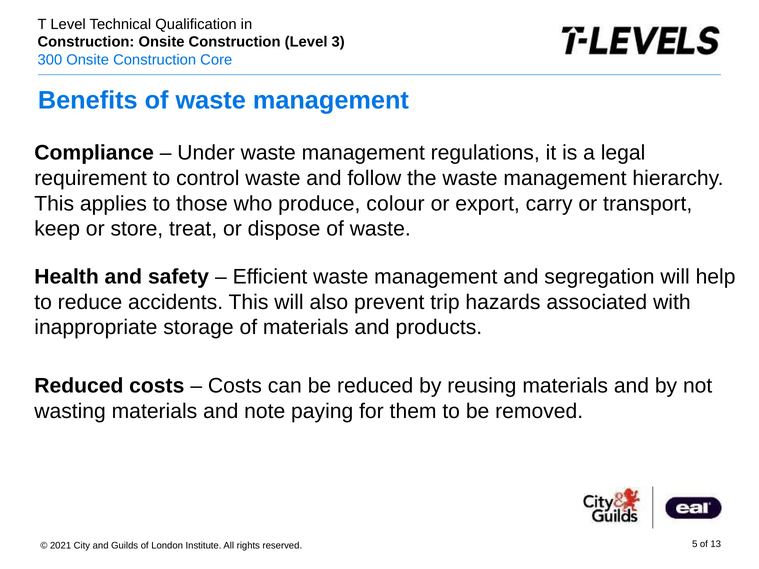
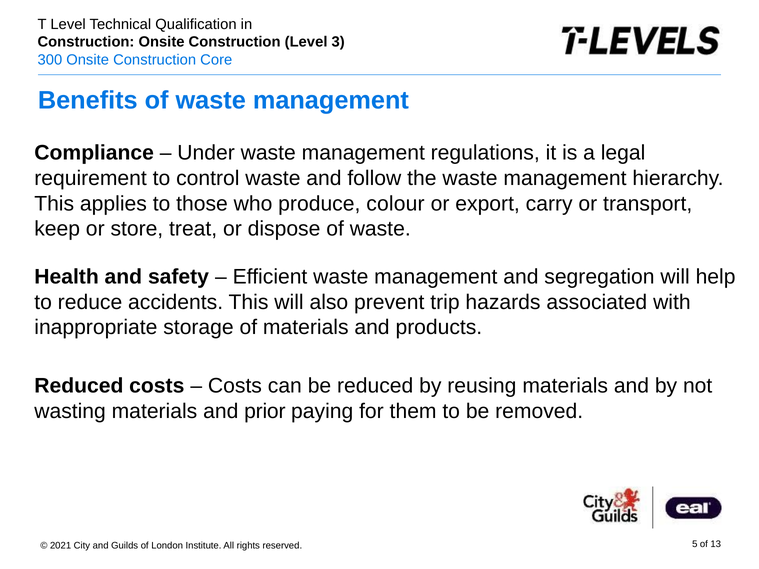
note: note -> prior
